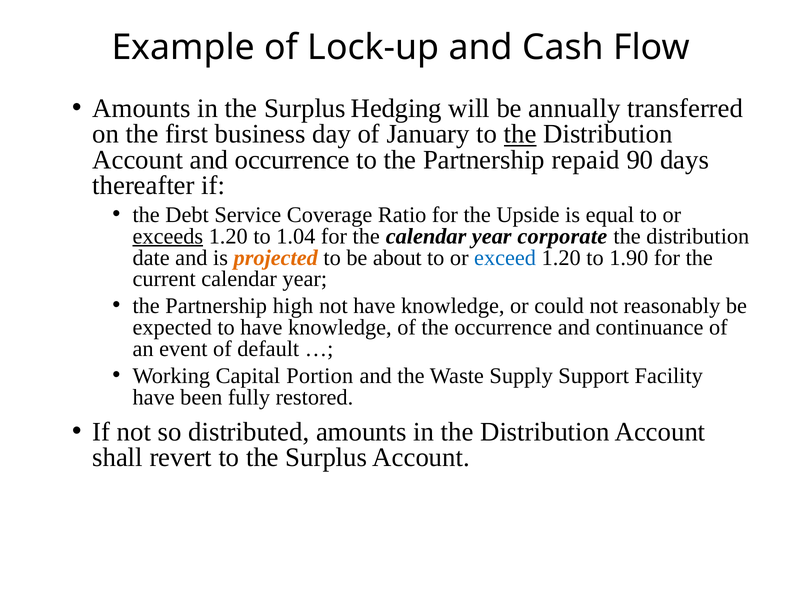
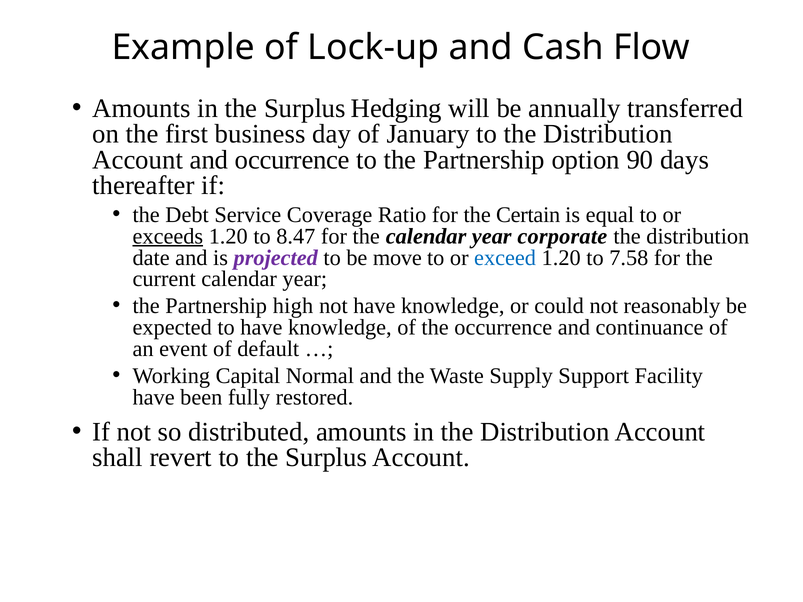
the at (520, 134) underline: present -> none
repaid: repaid -> option
Upside: Upside -> Certain
1.04: 1.04 -> 8.47
projected colour: orange -> purple
about: about -> move
1.90: 1.90 -> 7.58
Portion: Portion -> Normal
